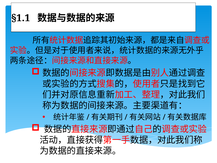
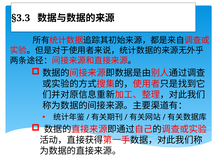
§1.1: §1.1 -> §3.3
